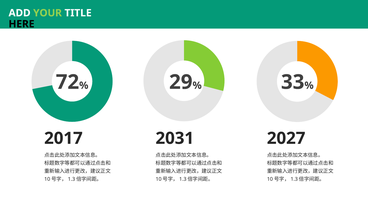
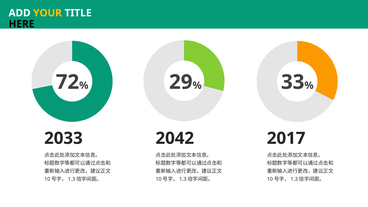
YOUR colour: light green -> yellow
2017: 2017 -> 2033
2031: 2031 -> 2042
2027: 2027 -> 2017
